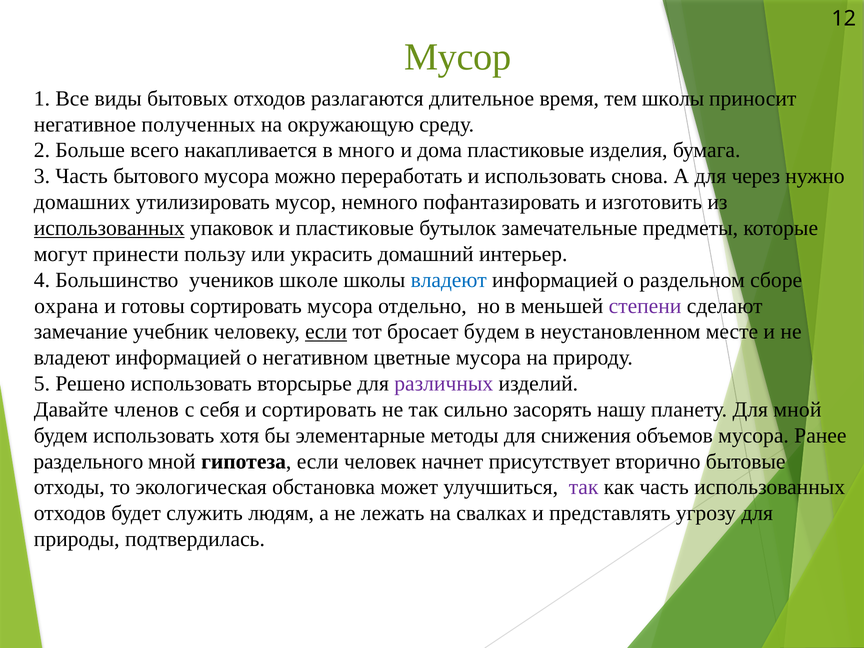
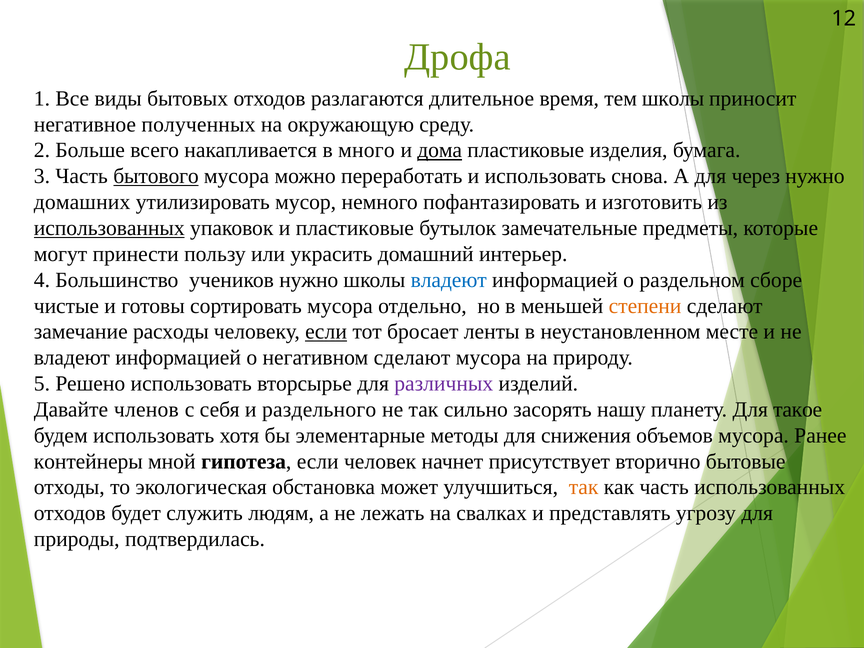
Мусор at (458, 57): Мусор -> Дрофа
дома underline: none -> present
бытового underline: none -> present
учеников школе: школе -> нужно
охрана: охрана -> чистые
степени colour: purple -> orange
учебник: учебник -> расходы
бросает будем: будем -> ленты
негативном цветные: цветные -> сделают
и сортировать: сортировать -> раздельного
Для мной: мной -> такое
раздельного: раздельного -> контейнеры
так at (584, 487) colour: purple -> orange
